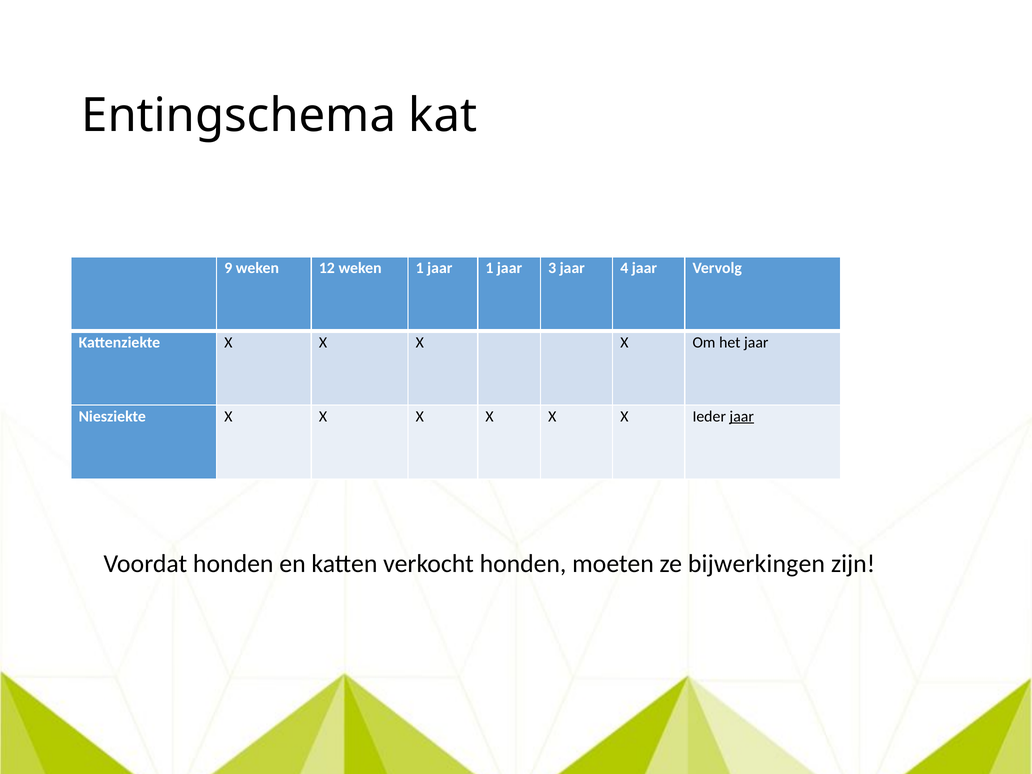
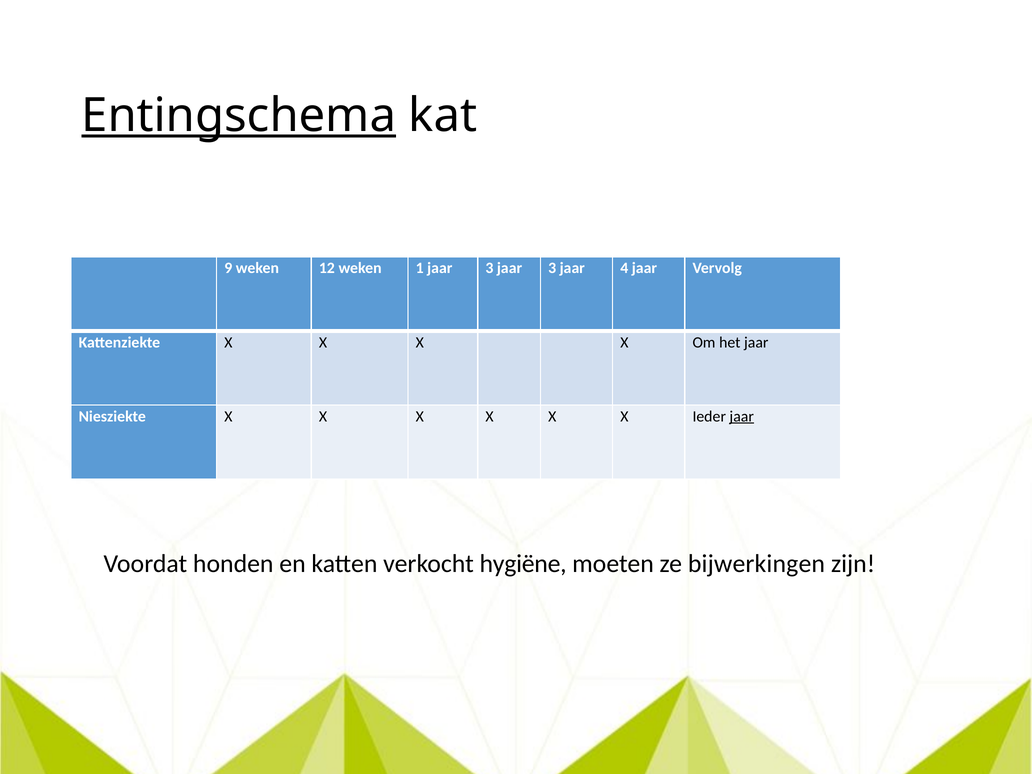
Entingschema underline: none -> present
1 jaar 1: 1 -> 3
verkocht honden: honden -> hygiëne
